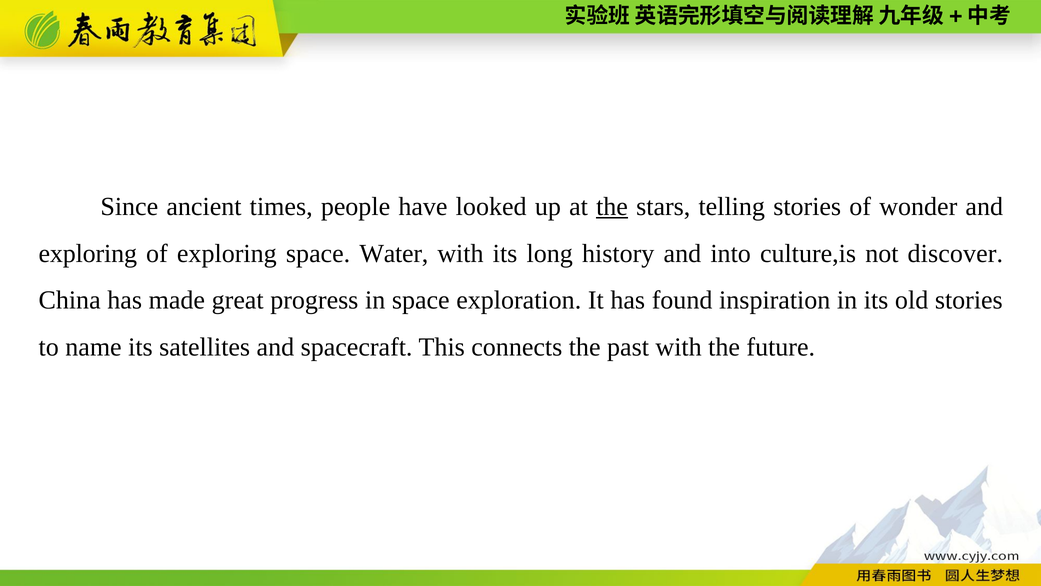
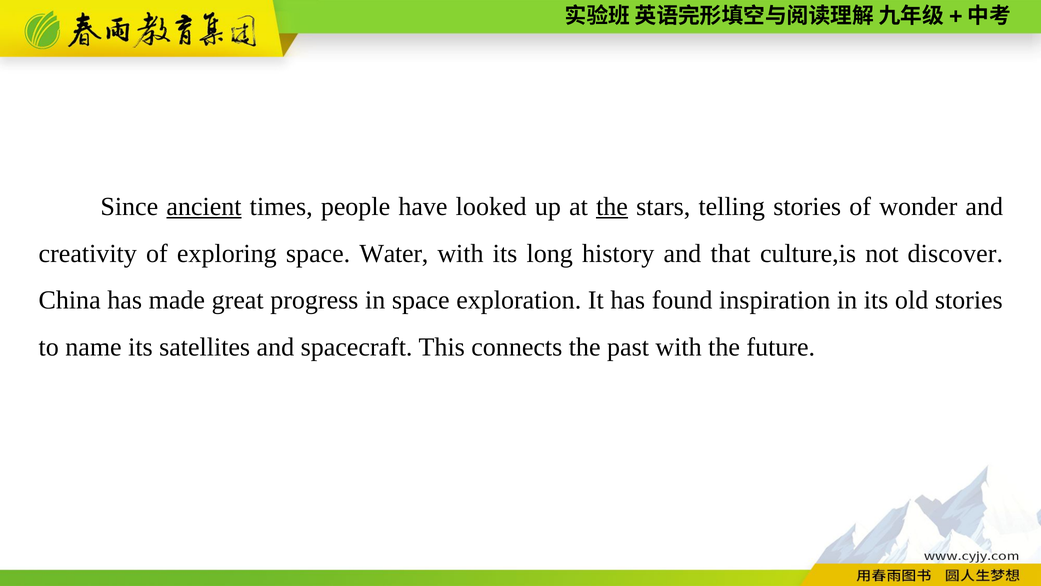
ancient underline: none -> present
exploring at (88, 253): exploring -> creativity
into: into -> that
